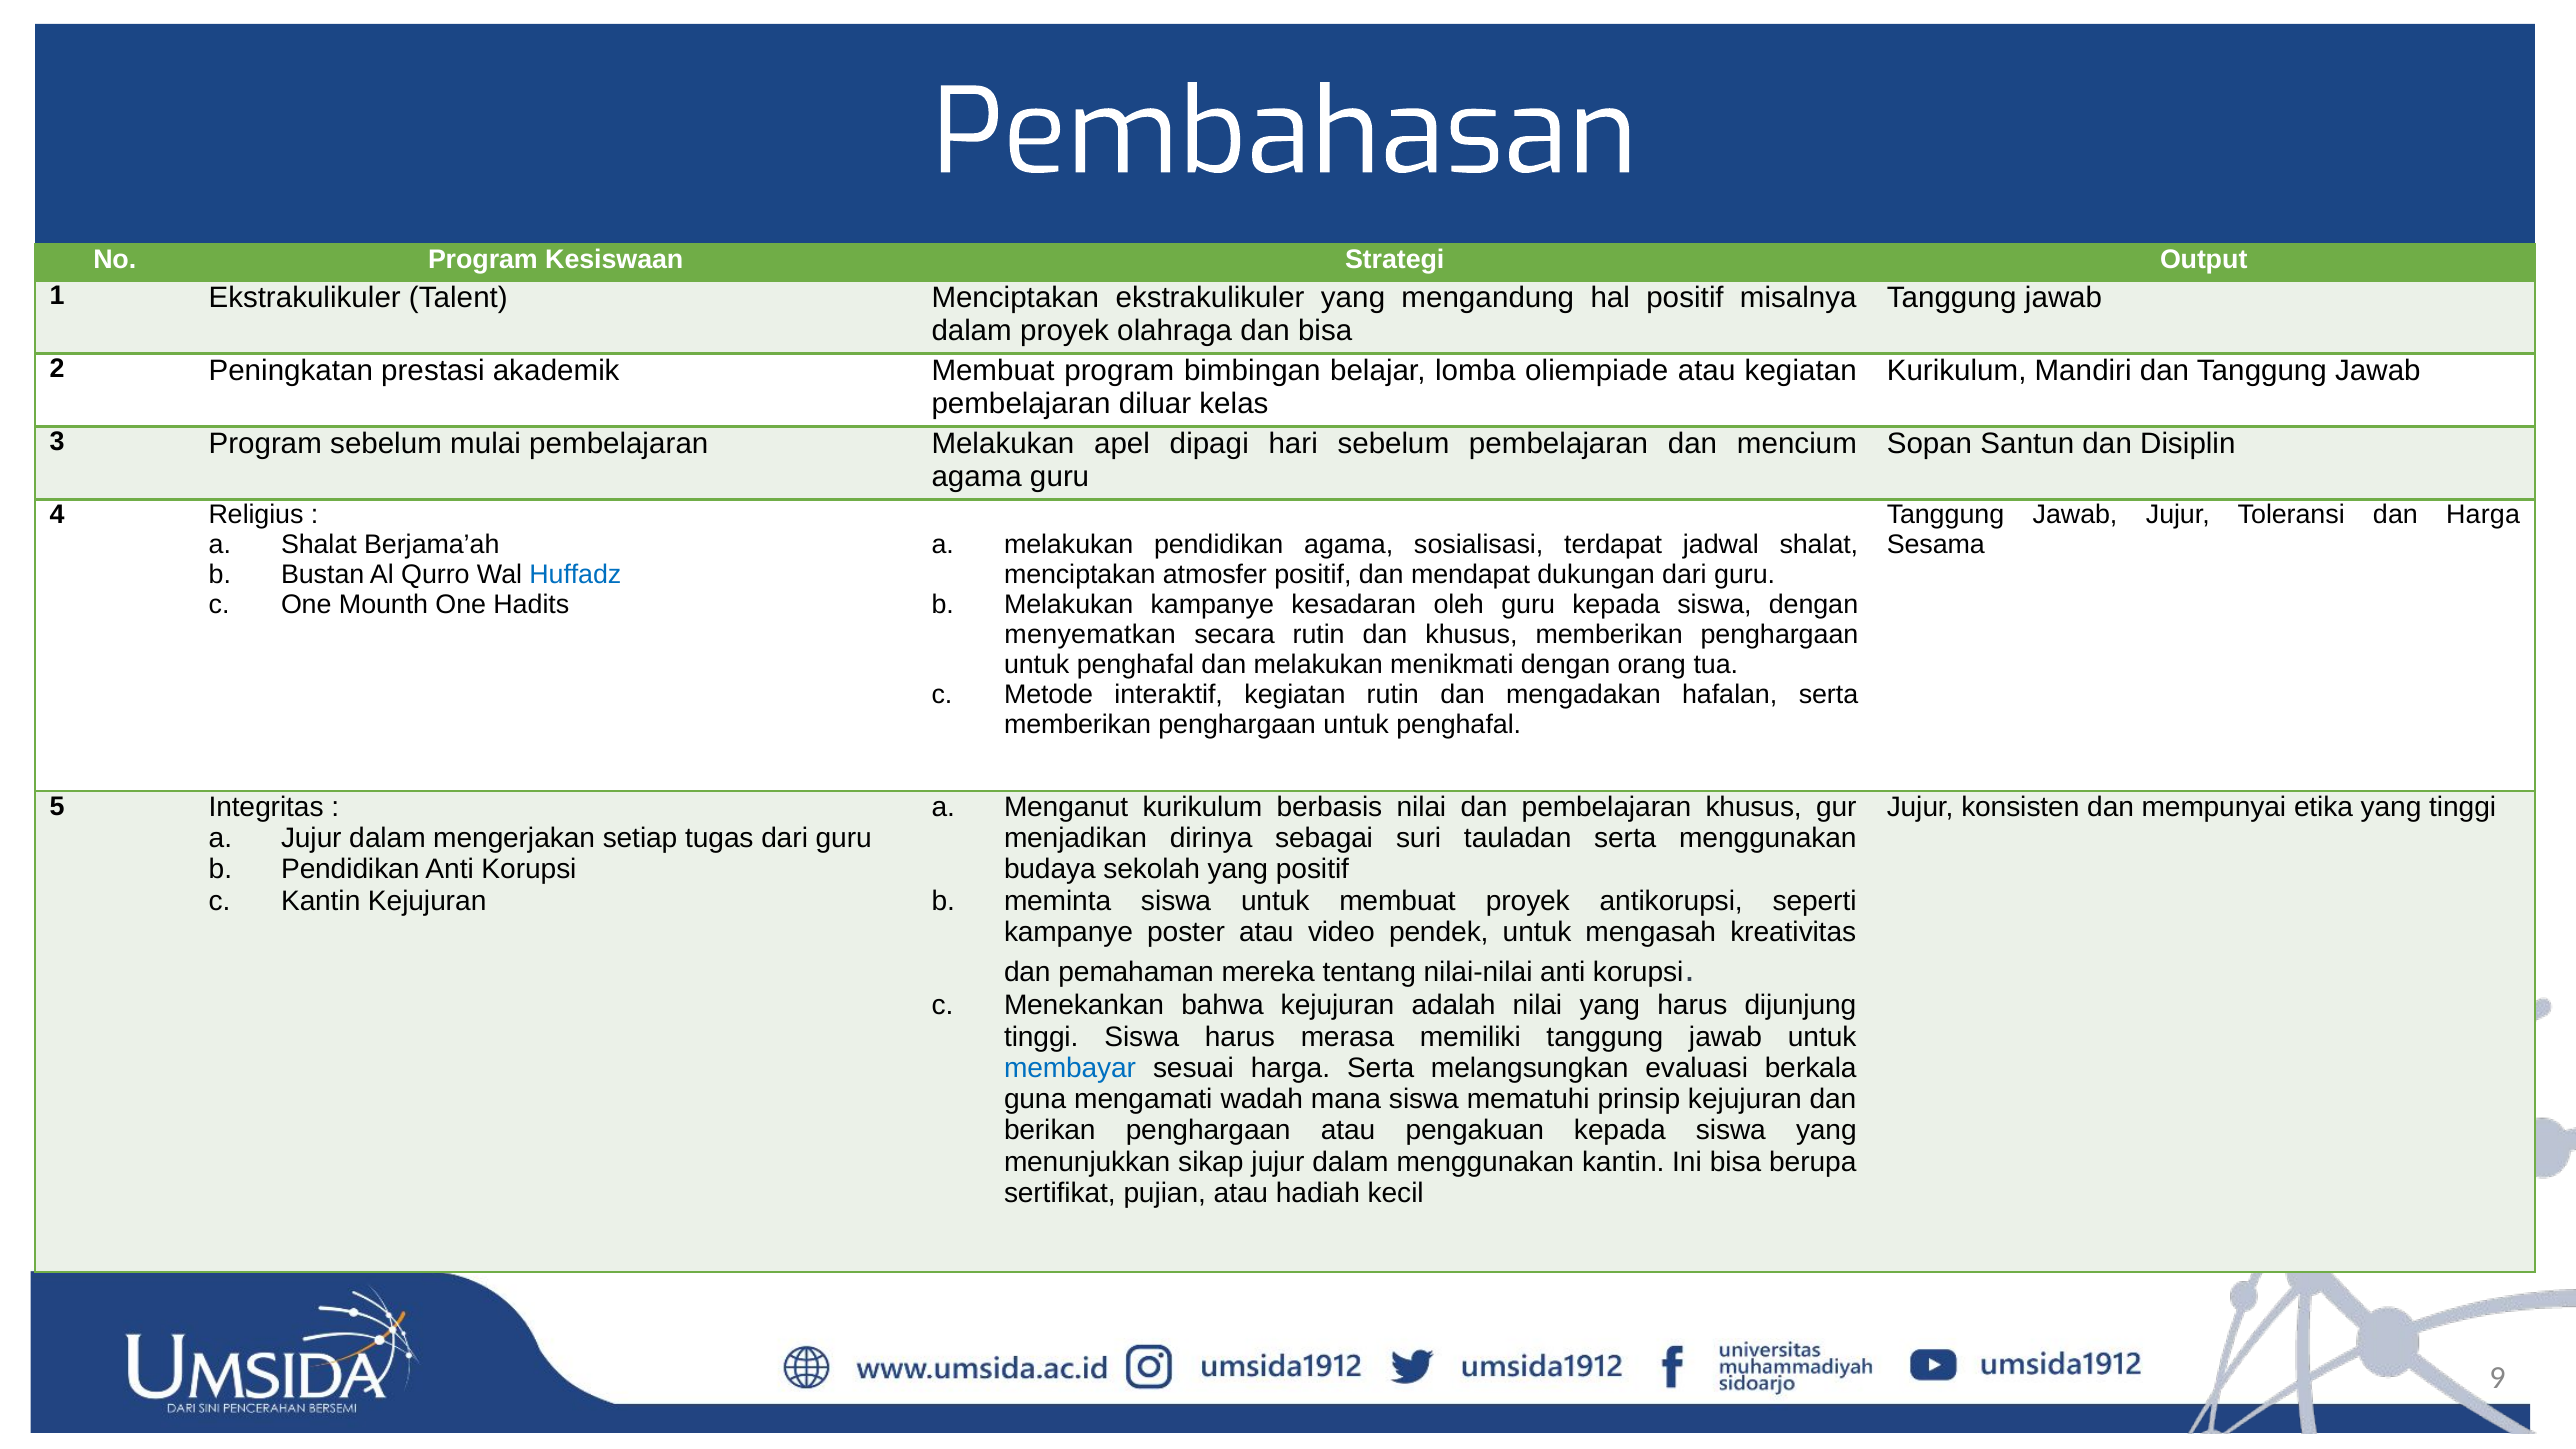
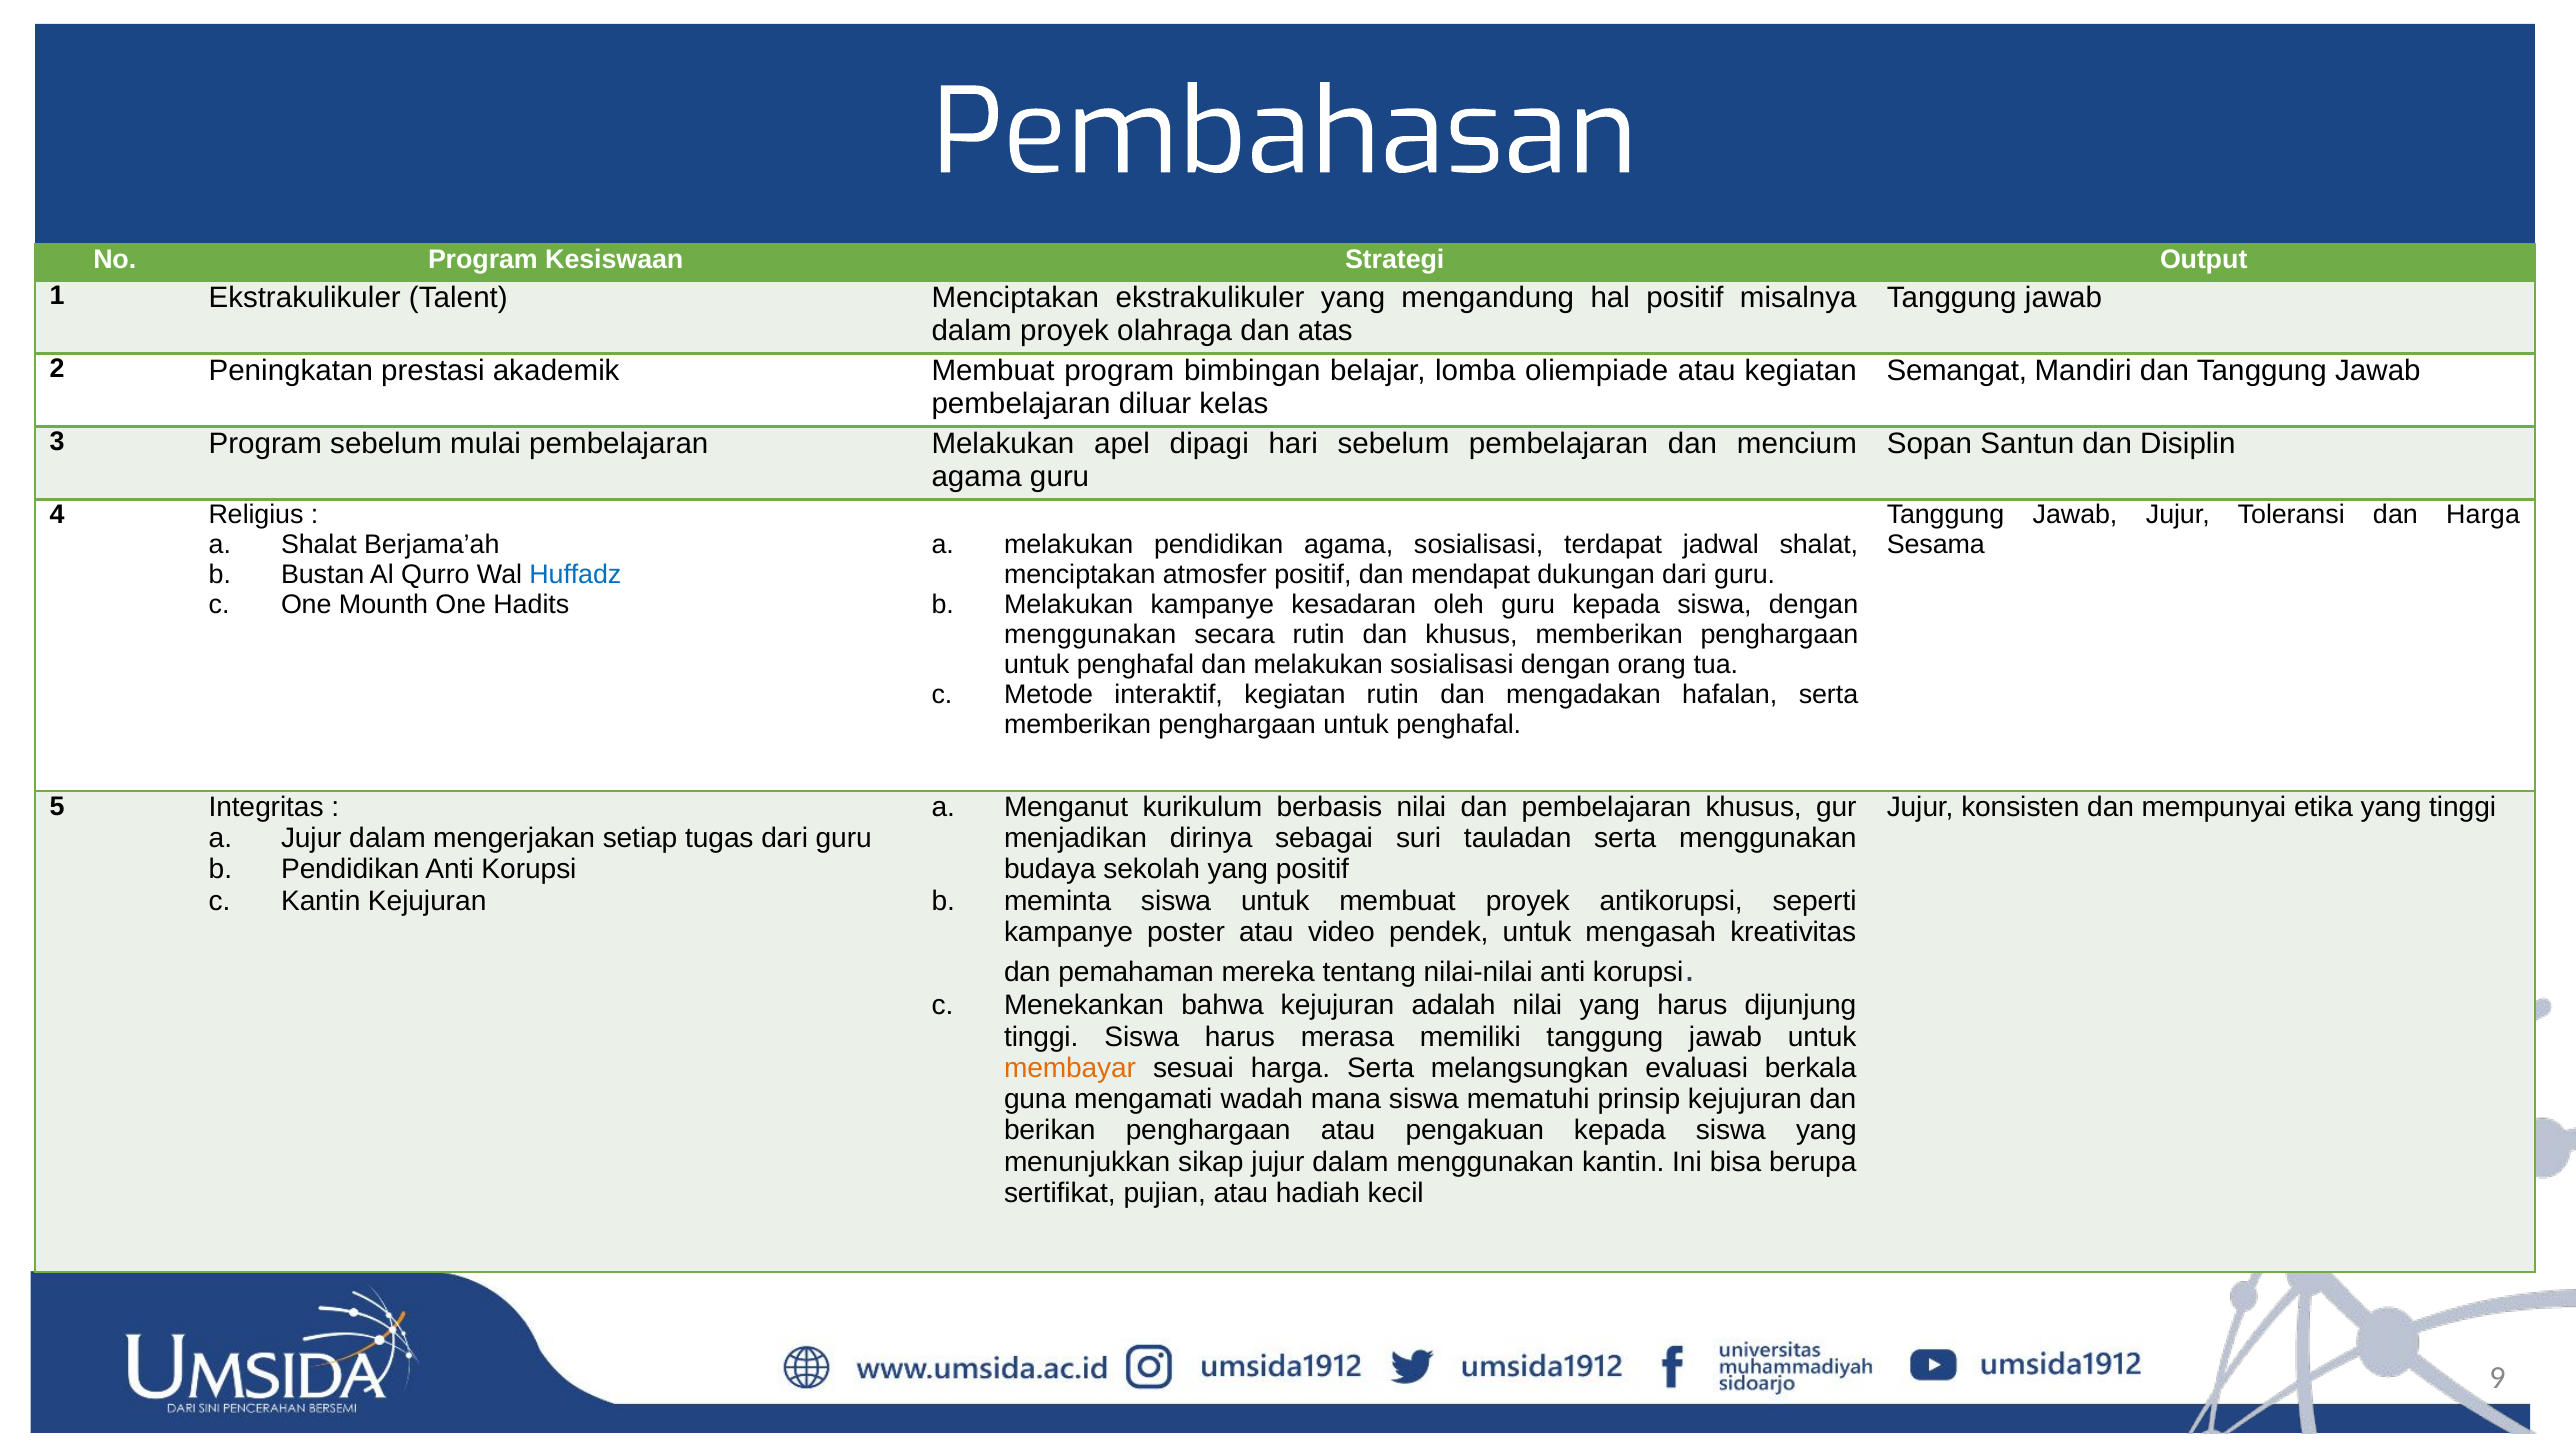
dan bisa: bisa -> atas
Kurikulum at (1957, 370): Kurikulum -> Semangat
menyematkan at (1090, 635): menyematkan -> menggunakan
melakukan menikmati: menikmati -> sosialisasi
membayar colour: blue -> orange
